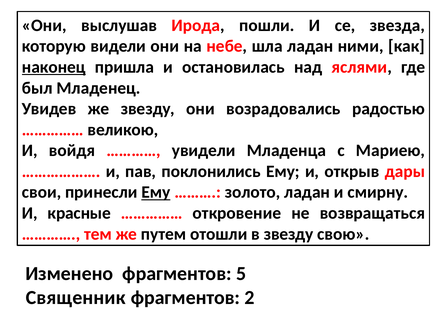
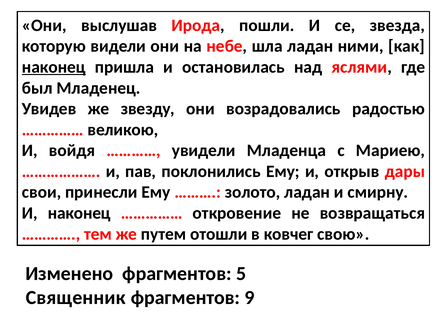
Ему at (156, 192) underline: present -> none
И красные: красные -> наконец
в звезду: звезду -> ковчег
2: 2 -> 9
